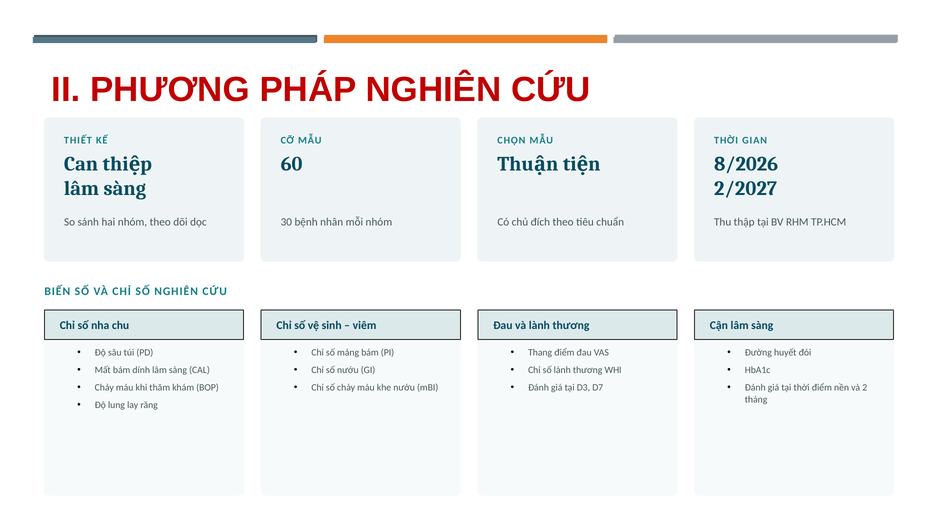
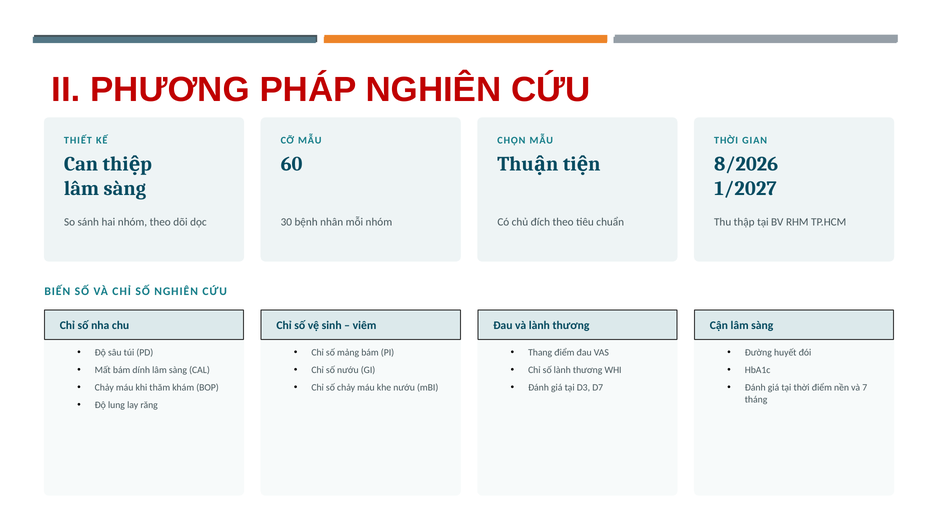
2/2027: 2/2027 -> 1/2027
2: 2 -> 7
